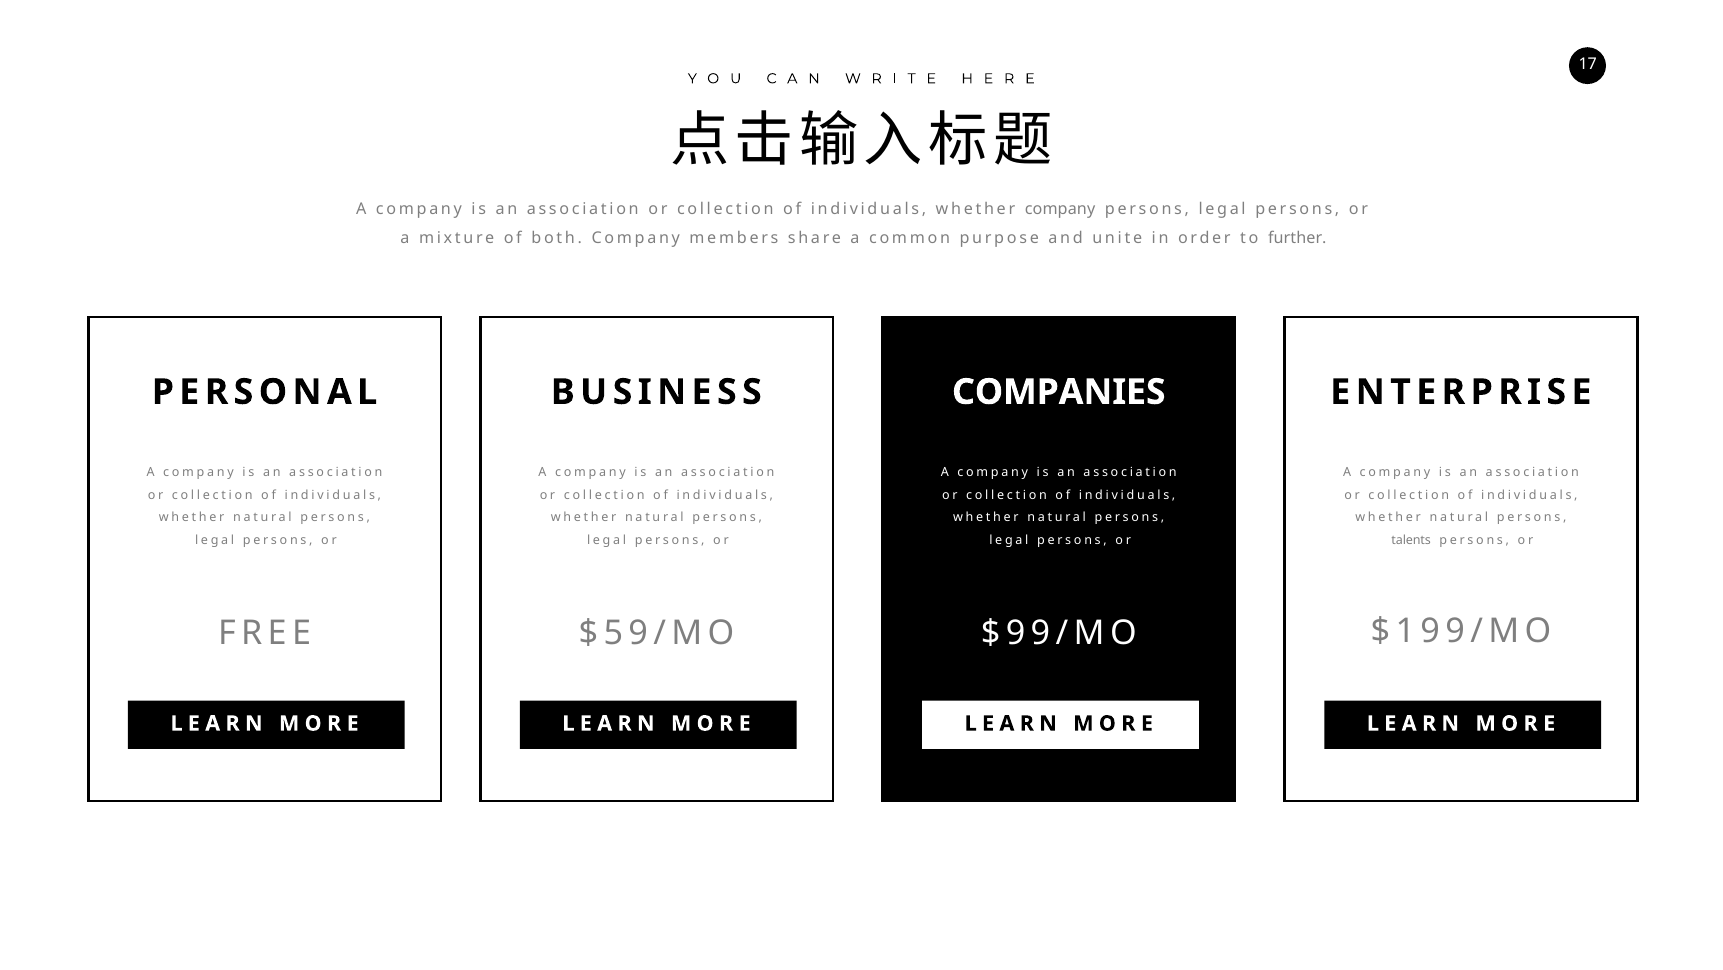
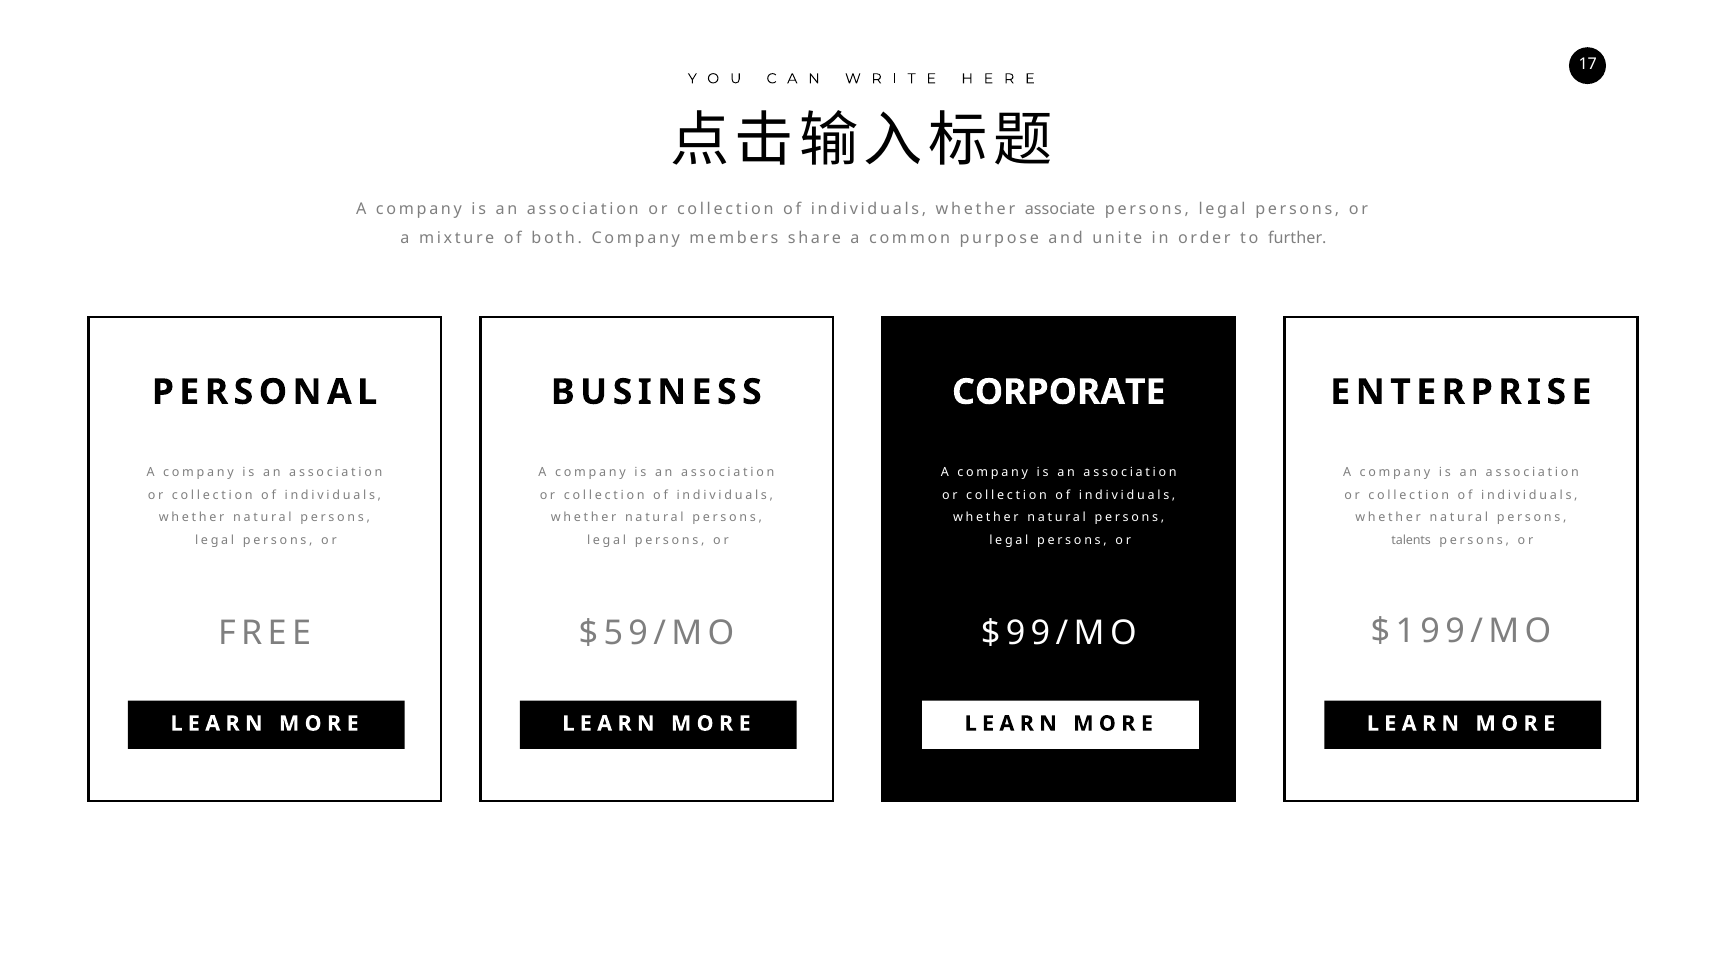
whether company: company -> associate
COMPANIES: COMPANIES -> CORPORATE
